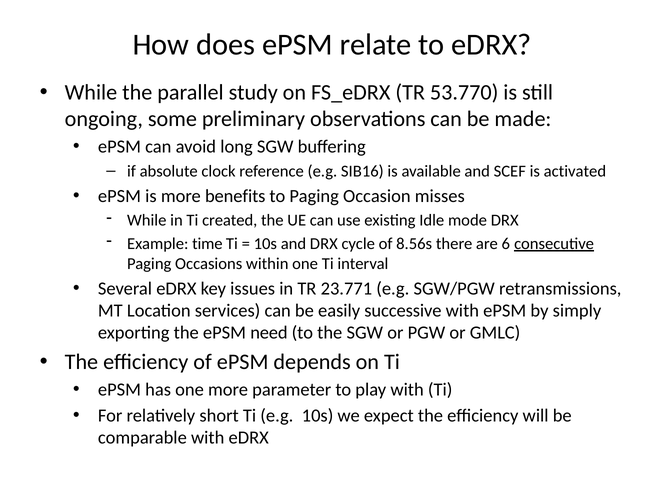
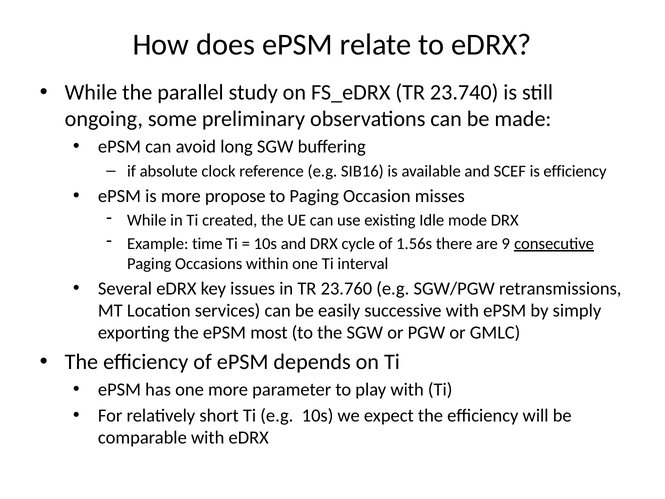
53.770: 53.770 -> 23.740
is activated: activated -> efficiency
benefits: benefits -> propose
8.56s: 8.56s -> 1.56s
6: 6 -> 9
23.771: 23.771 -> 23.760
need: need -> most
